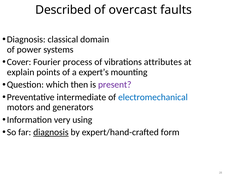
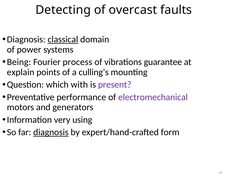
Described: Described -> Detecting
classical underline: none -> present
Cover: Cover -> Being
attributes: attributes -> guarantee
expert’s: expert’s -> culling’s
then: then -> with
intermediate: intermediate -> performance
electromechanical colour: blue -> purple
